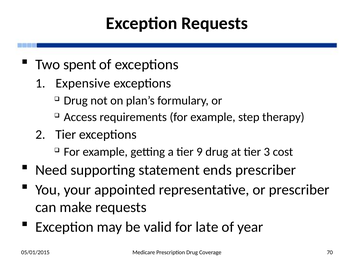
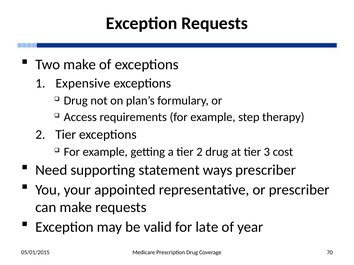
Two spent: spent -> make
tier 9: 9 -> 2
ends: ends -> ways
